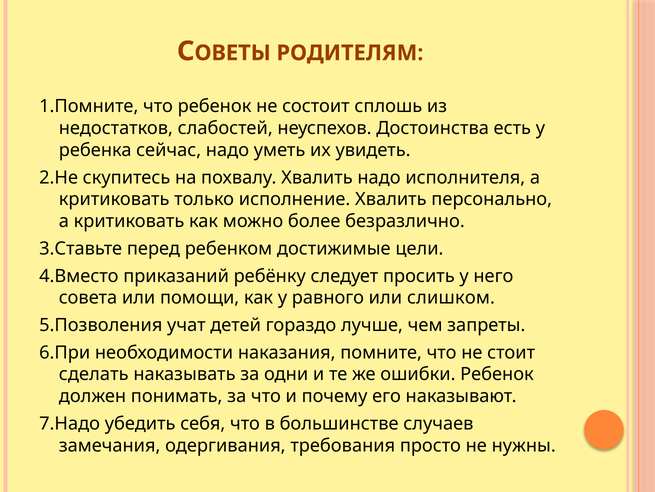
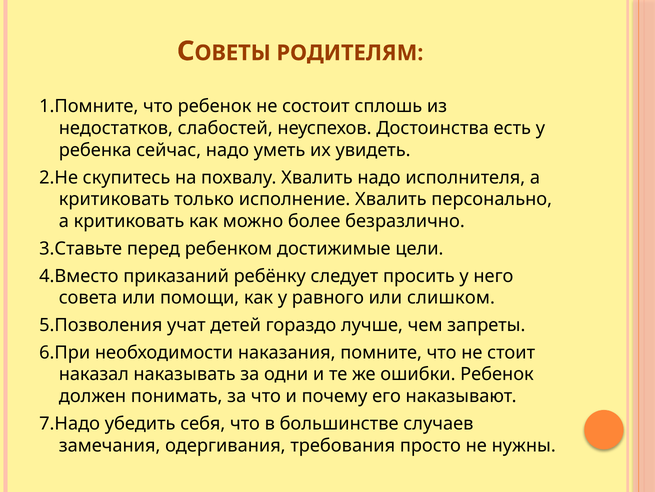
сделать: сделать -> наказал
